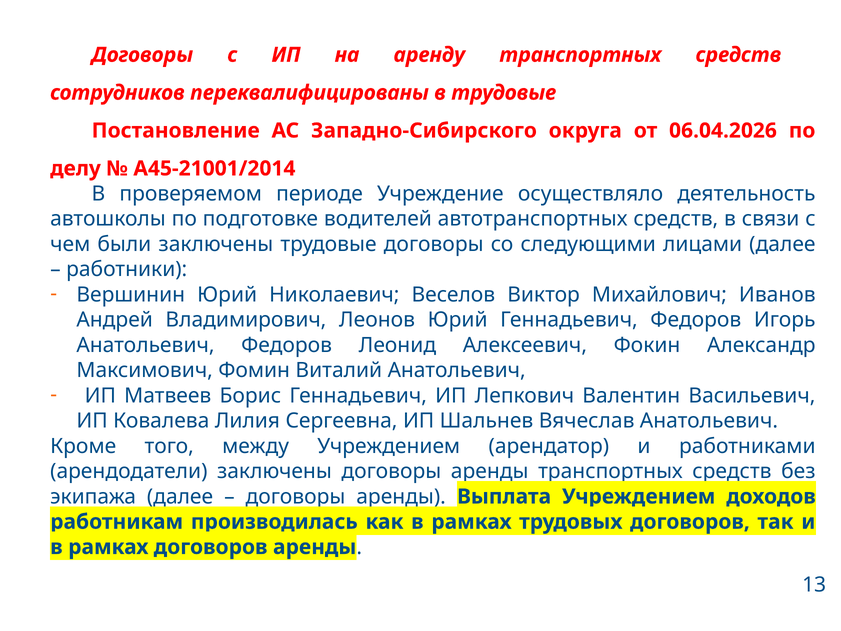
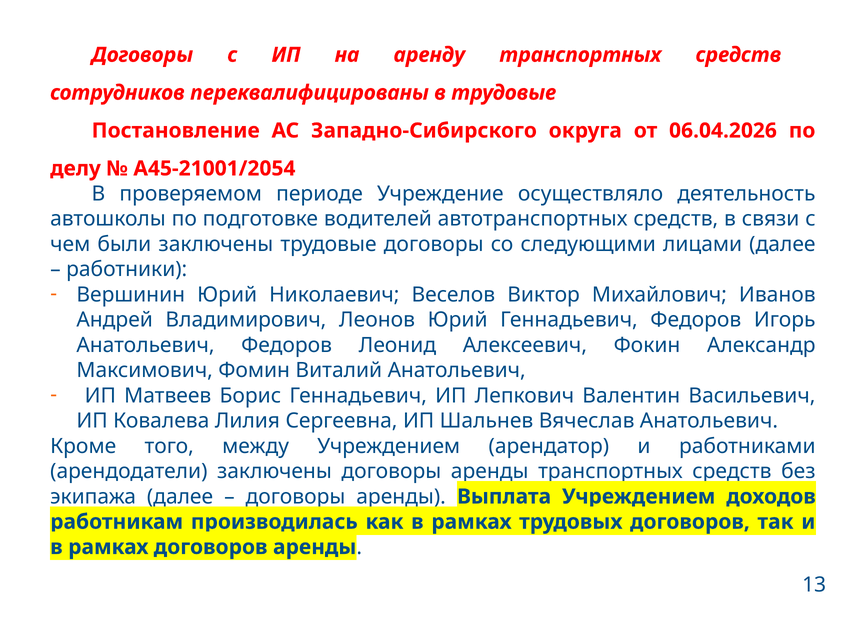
А45-21001/2014: А45-21001/2014 -> А45-21001/2054
